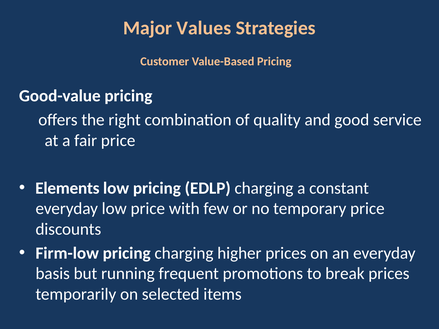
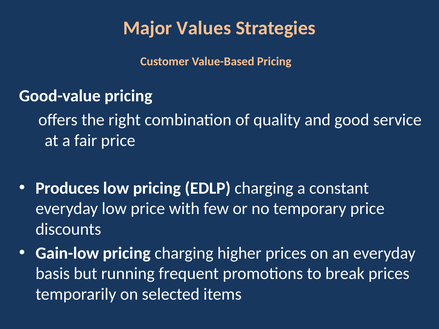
Elements: Elements -> Produces
Firm-low: Firm-low -> Gain-low
